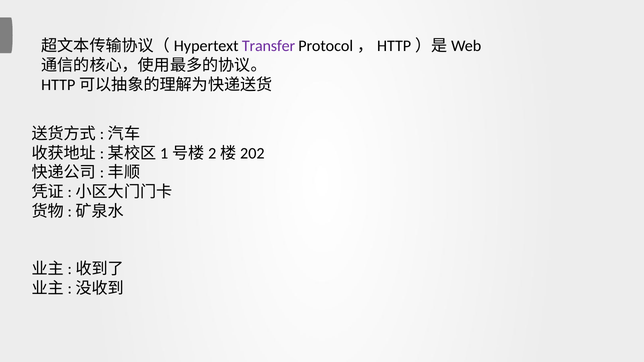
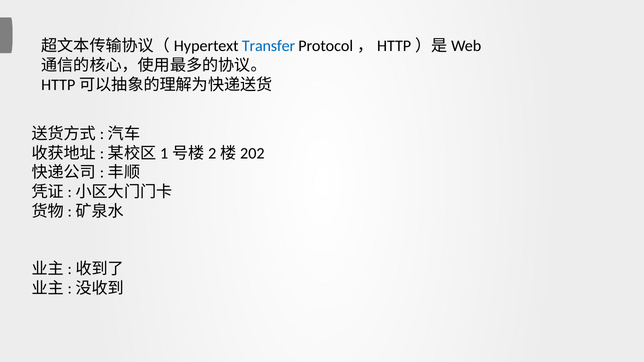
Transfer colour: purple -> blue
